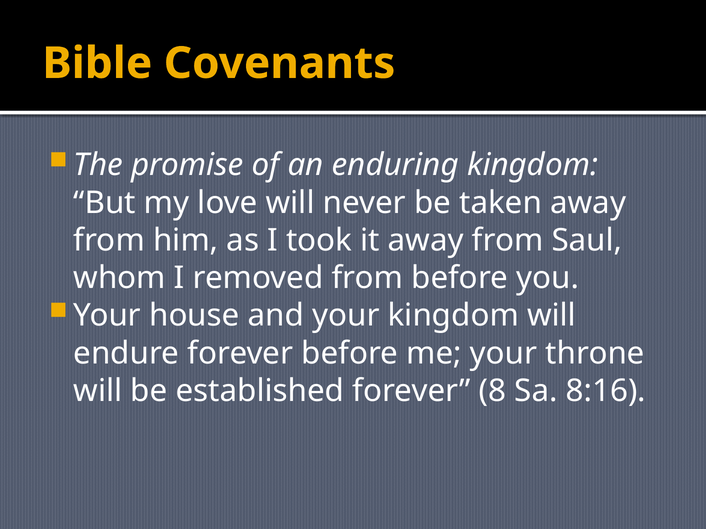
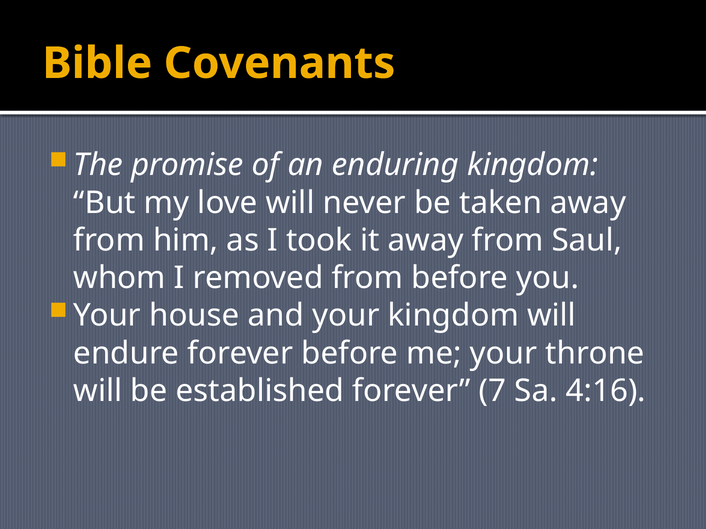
8: 8 -> 7
8:16: 8:16 -> 4:16
